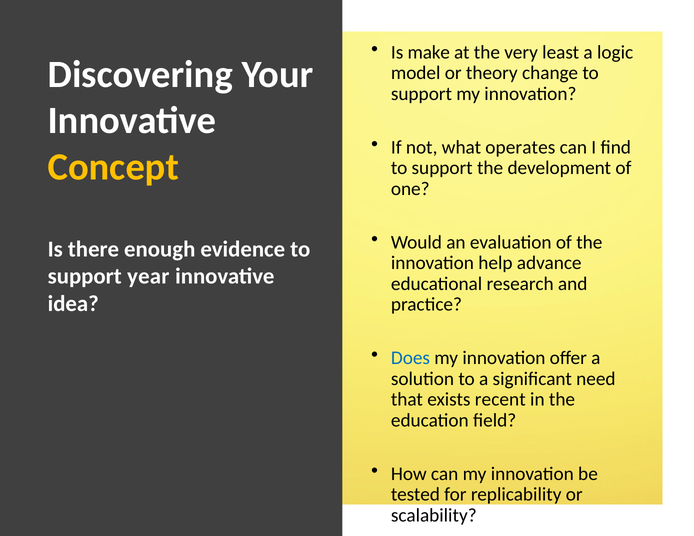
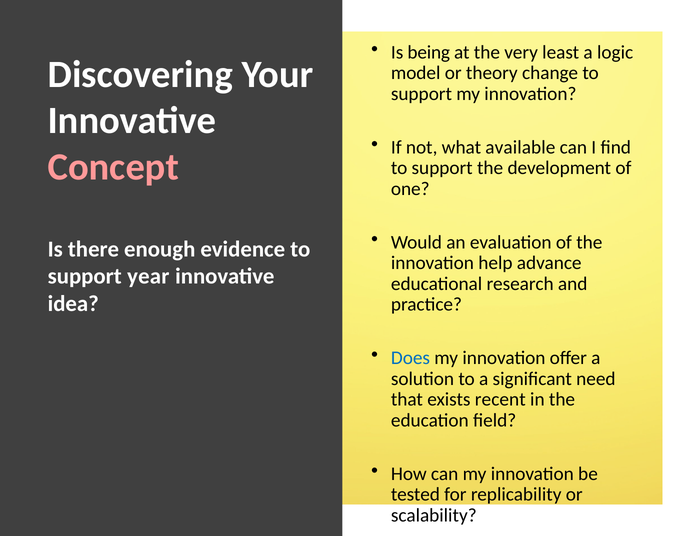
make: make -> being
operates: operates -> available
Concept colour: yellow -> pink
